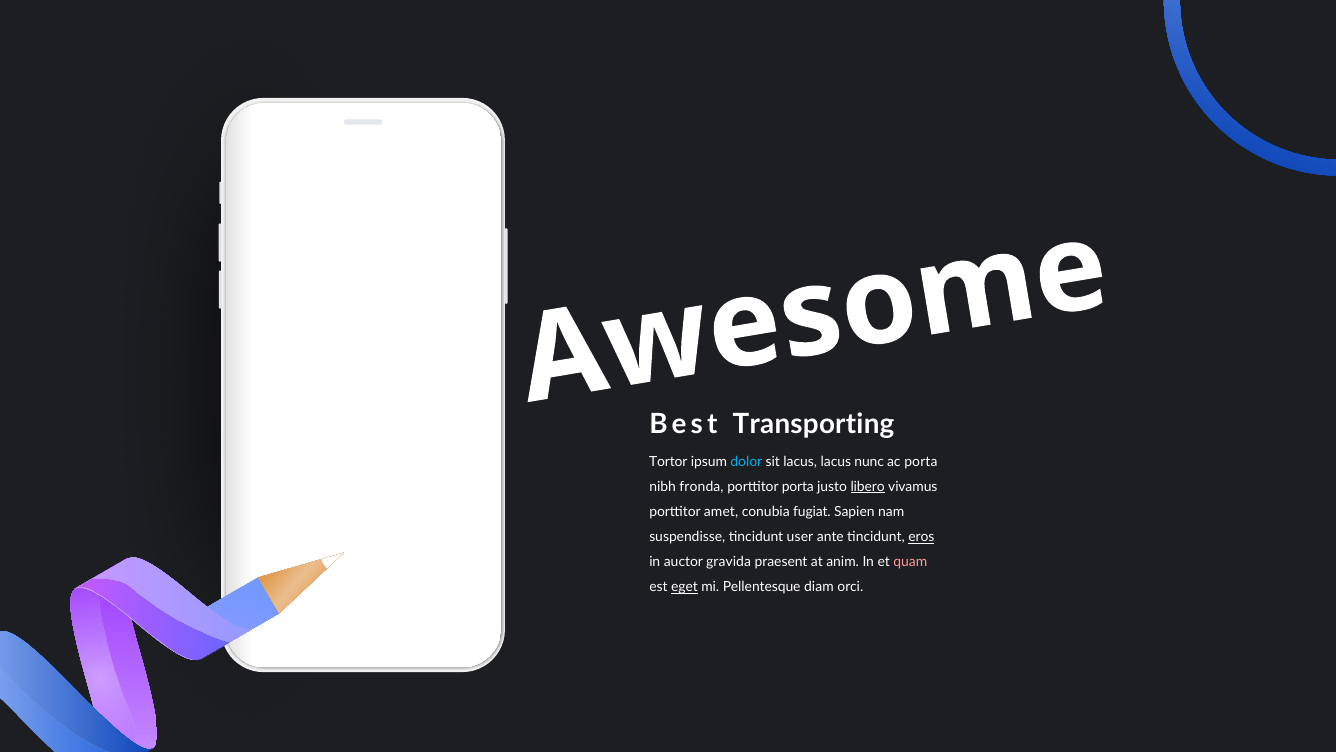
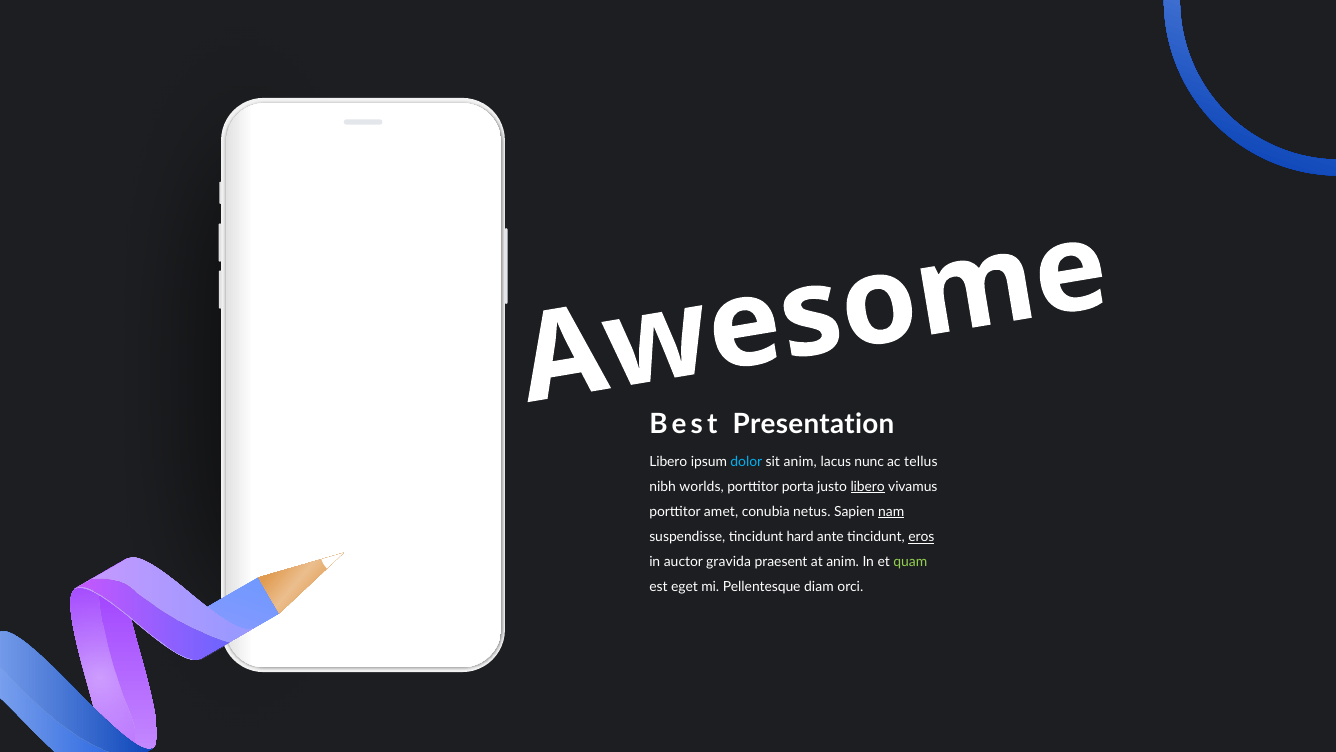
Transporting: Transporting -> Presentation
Tortor at (668, 461): Tortor -> Libero
sit lacus: lacus -> anim
ac porta: porta -> tellus
fronda: fronda -> worlds
fugiat: fugiat -> netus
nam underline: none -> present
user: user -> hard
quam colour: pink -> light green
eget underline: present -> none
